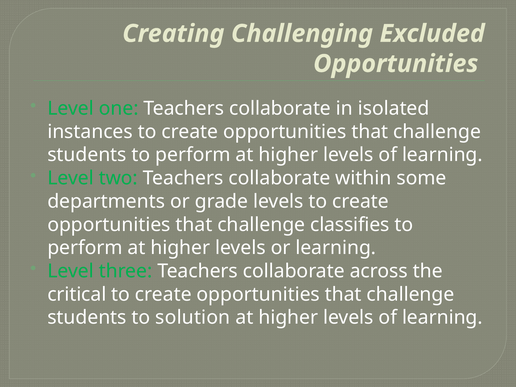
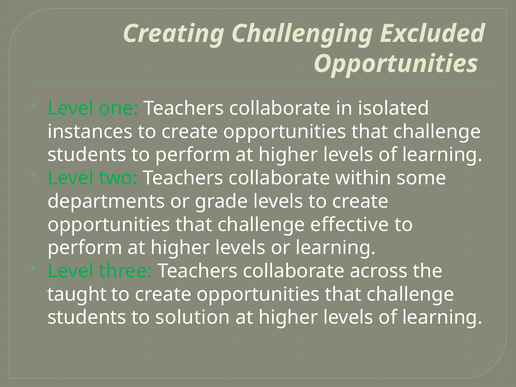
classifies: classifies -> effective
critical: critical -> taught
